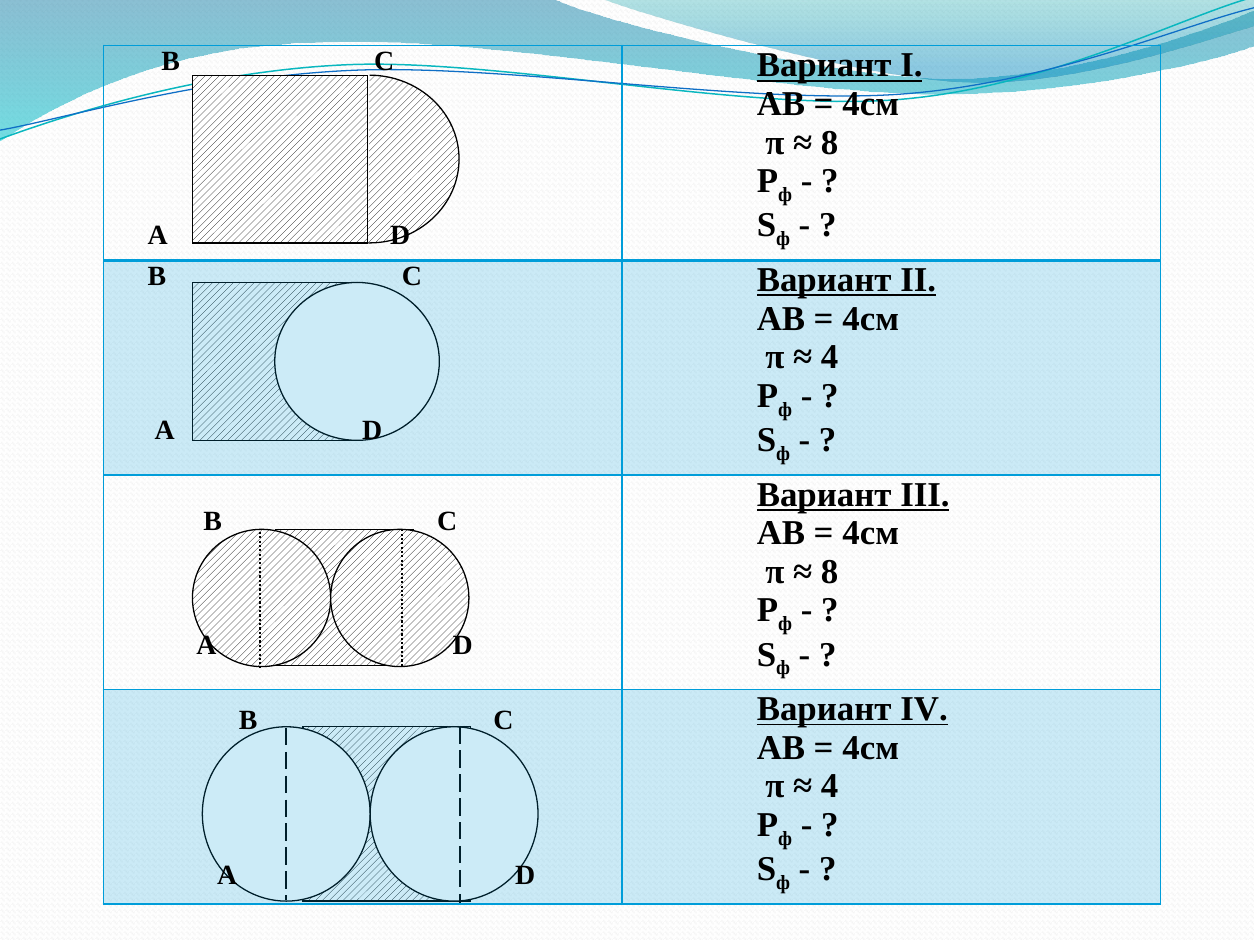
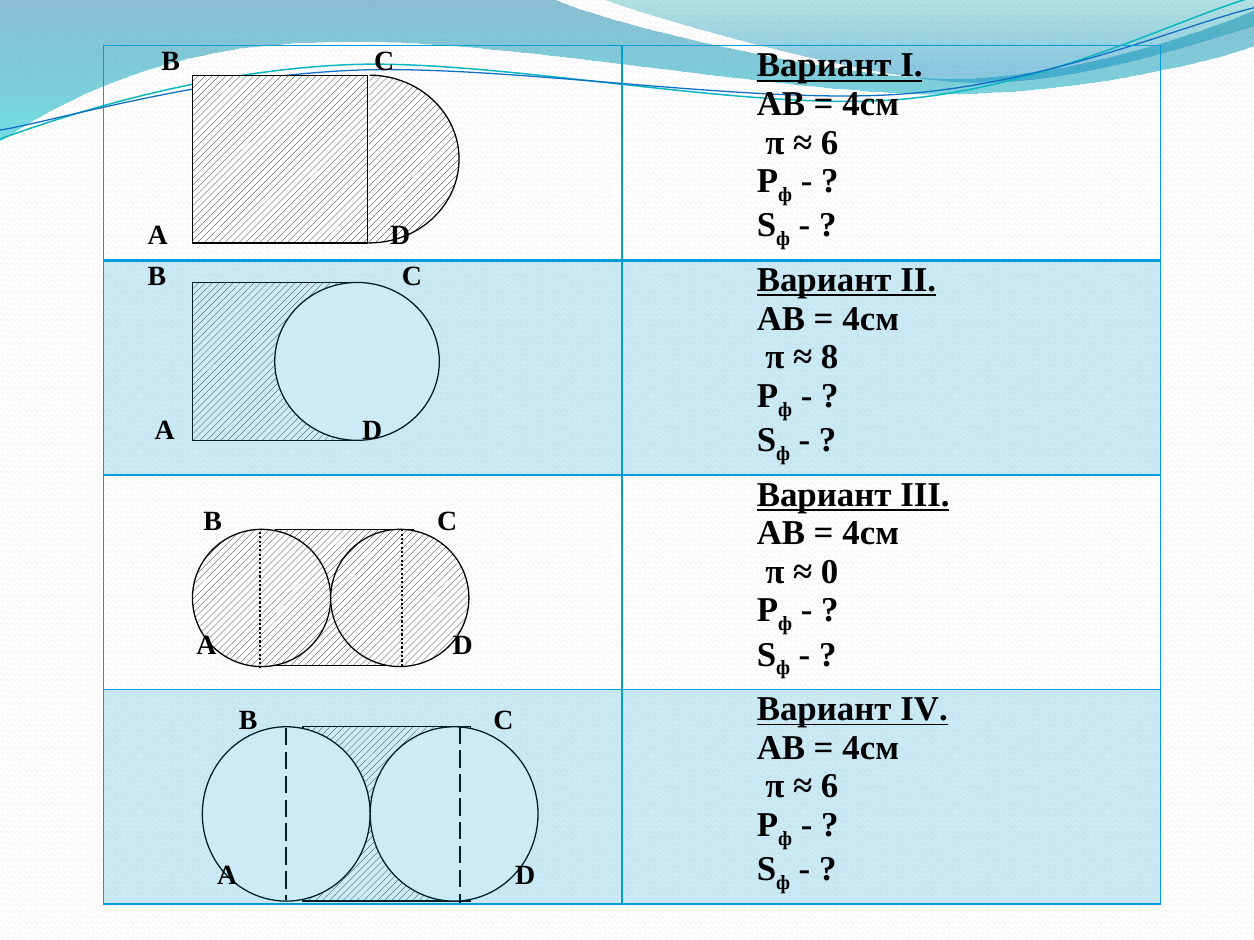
8 at (830, 143): 8 -> 6
4 at (830, 357): 4 -> 8
8 at (830, 572): 8 -> 0
4 at (830, 787): 4 -> 6
